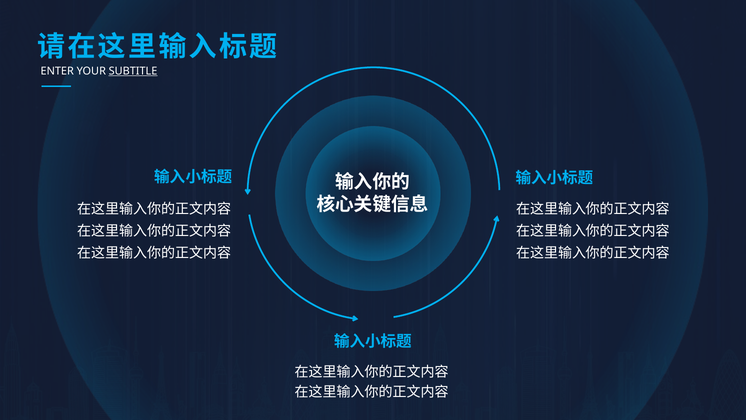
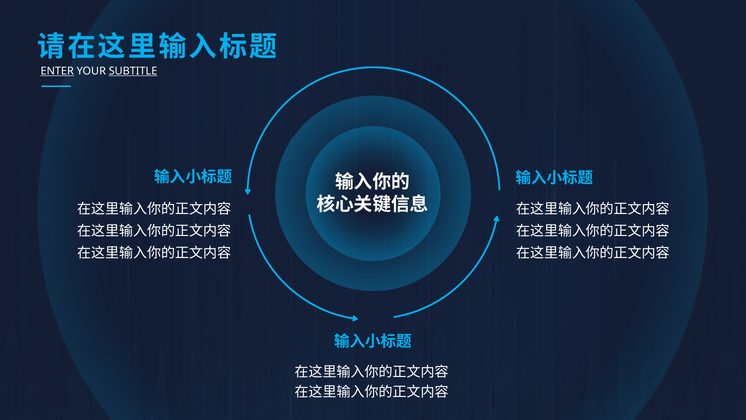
ENTER underline: none -> present
